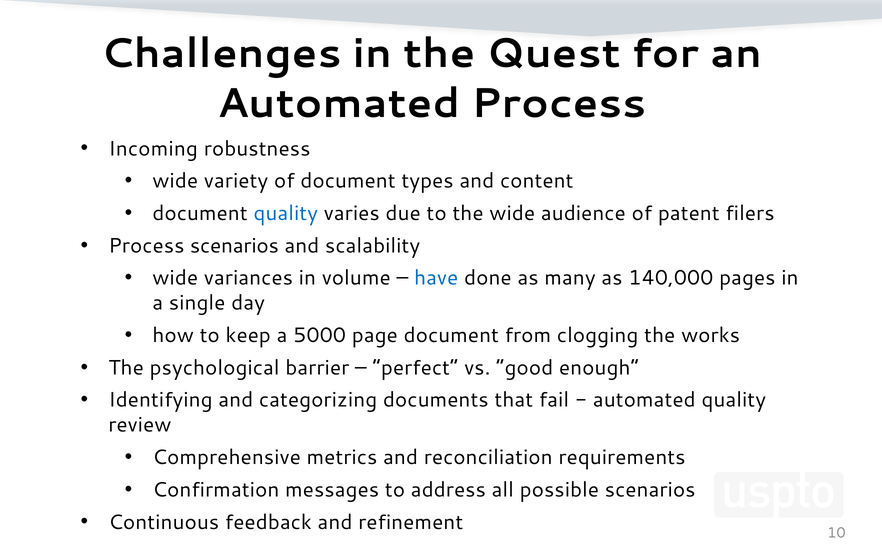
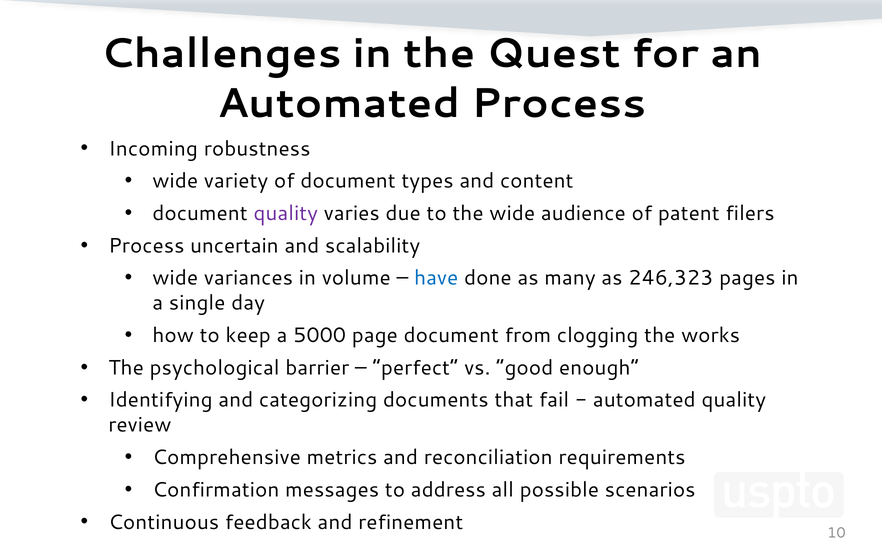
quality at (286, 213) colour: blue -> purple
Process scenarios: scenarios -> uncertain
140,000: 140,000 -> 246,323
